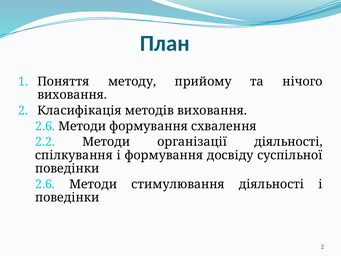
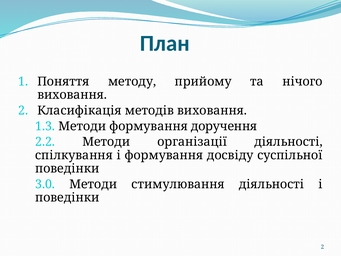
2.6 at (45, 126): 2.6 -> 1.3
схвалення: схвалення -> доручення
2.6 at (45, 184): 2.6 -> 3.0
